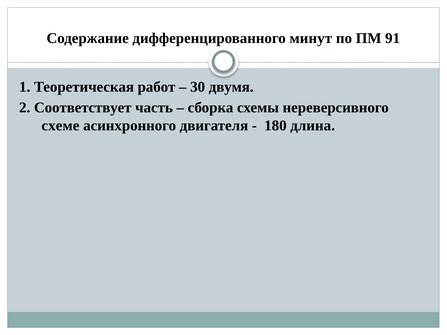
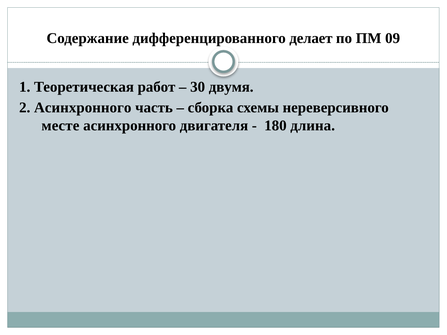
минут: минут -> делает
91: 91 -> 09
2 Соответствует: Соответствует -> Асинхронного
схеме: схеме -> месте
